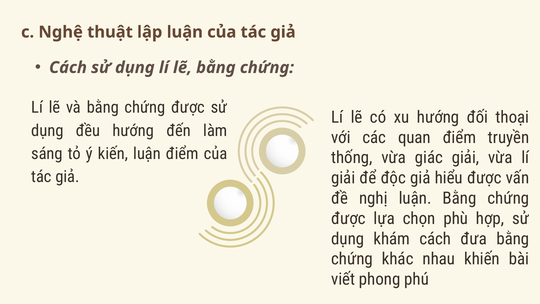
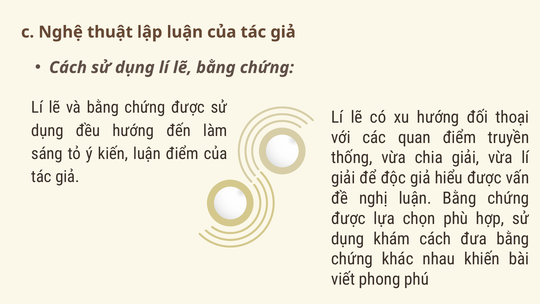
giác: giác -> chia
